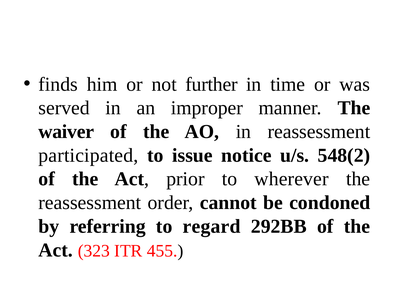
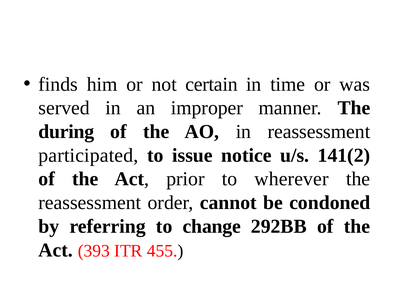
further: further -> certain
waiver: waiver -> during
548(2: 548(2 -> 141(2
regard: regard -> change
323: 323 -> 393
